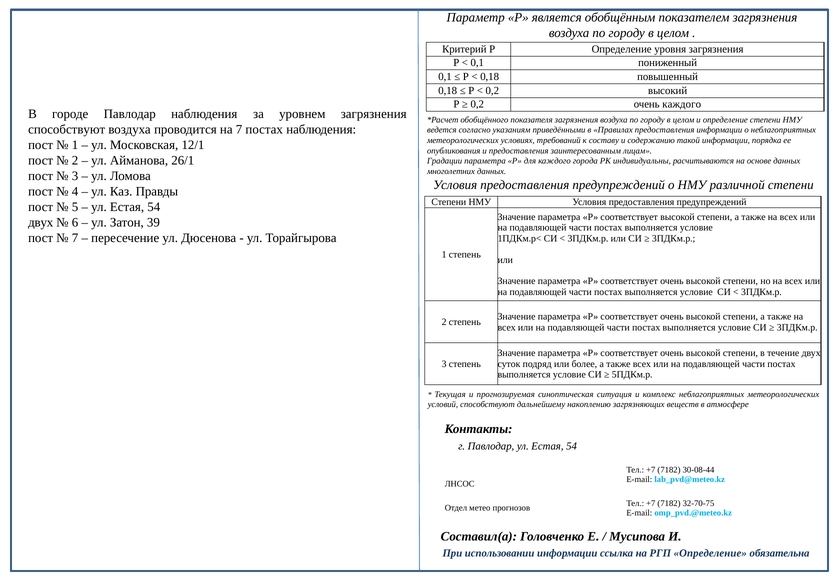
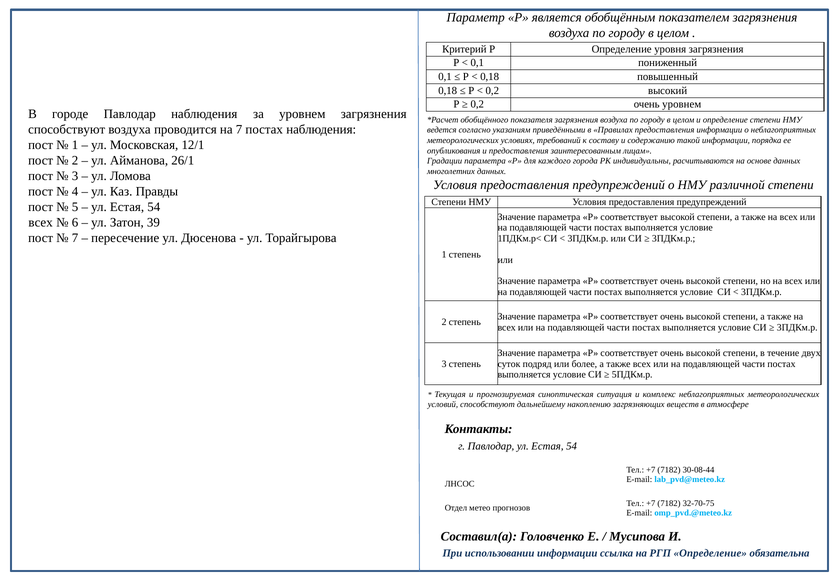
очень каждого: каждого -> уровнем
двух at (41, 222): двух -> всех
